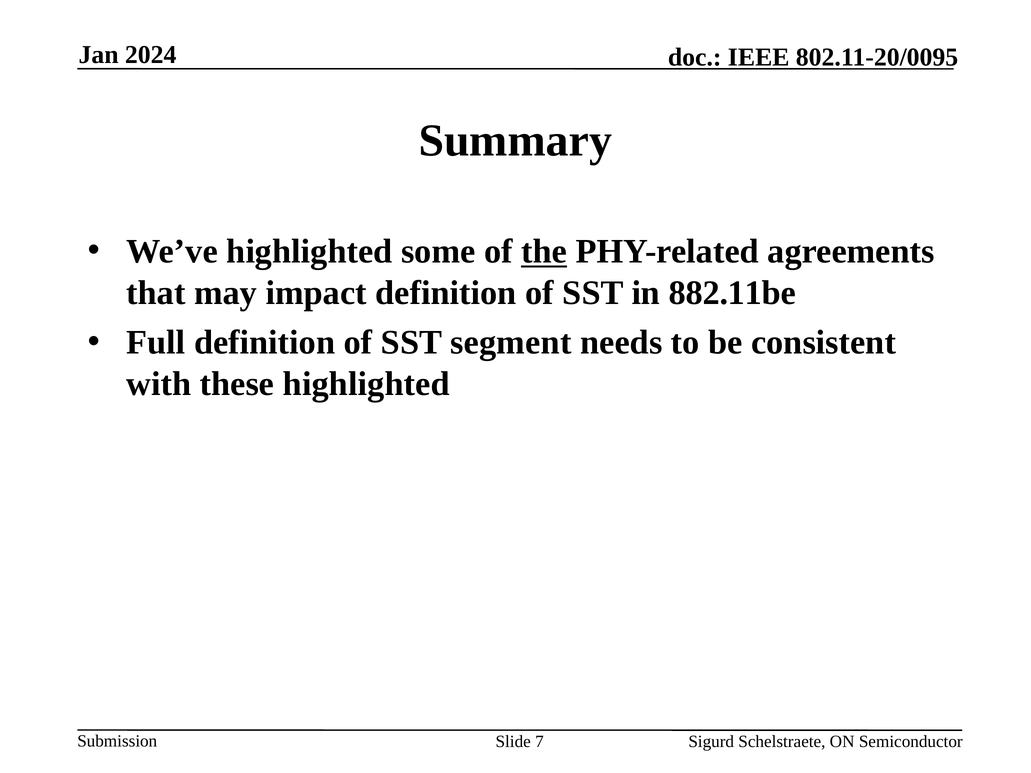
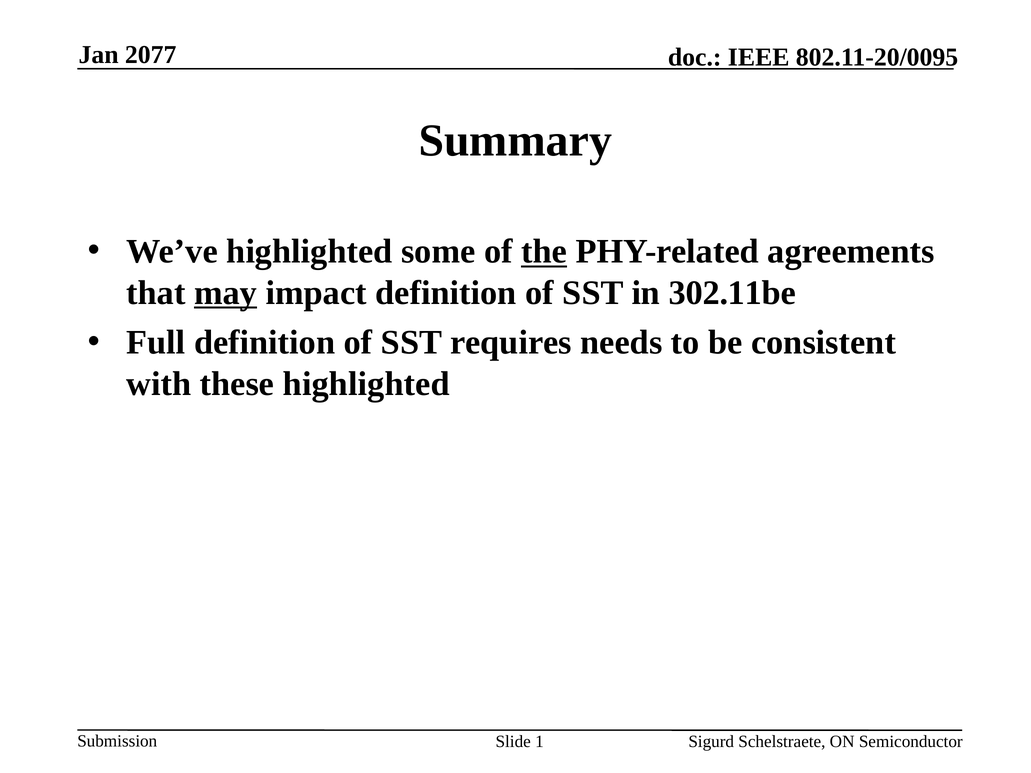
2024: 2024 -> 2077
may underline: none -> present
882.11be: 882.11be -> 302.11be
segment: segment -> requires
7: 7 -> 1
